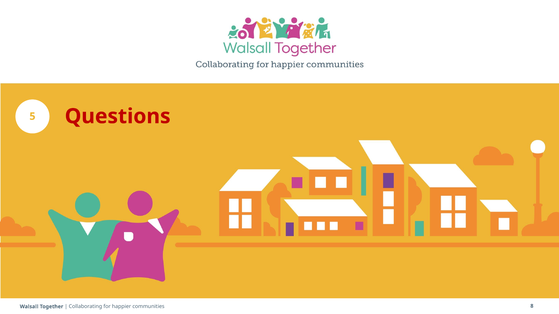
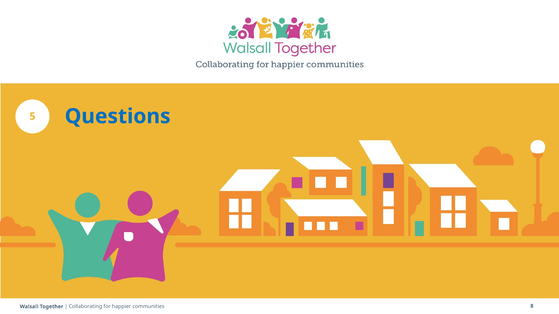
Questions colour: red -> blue
